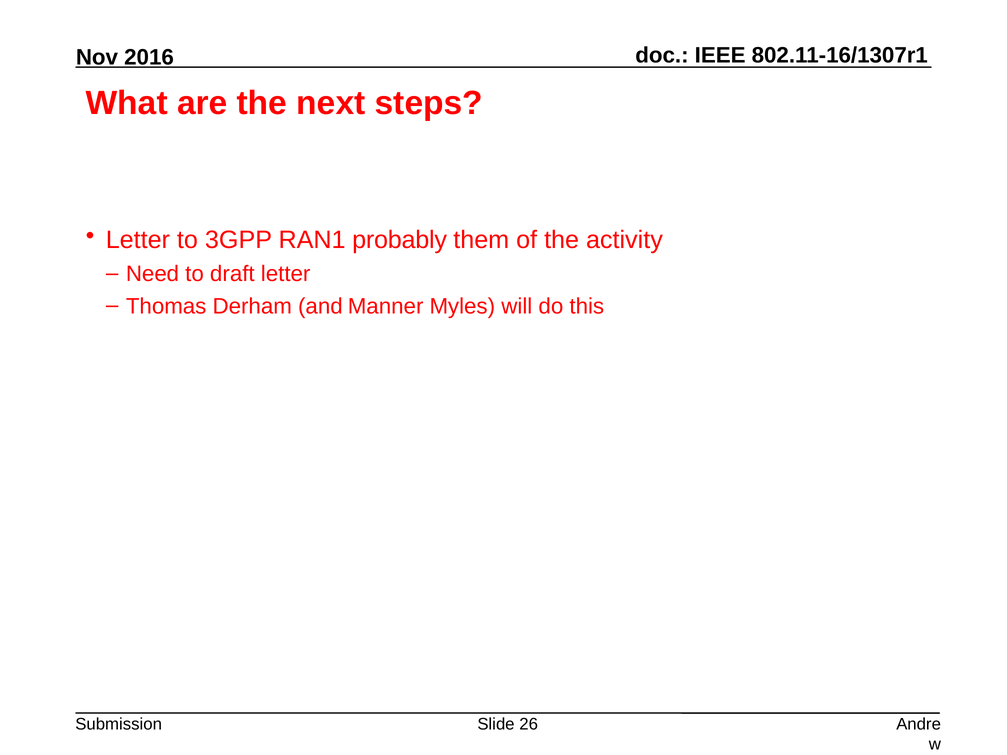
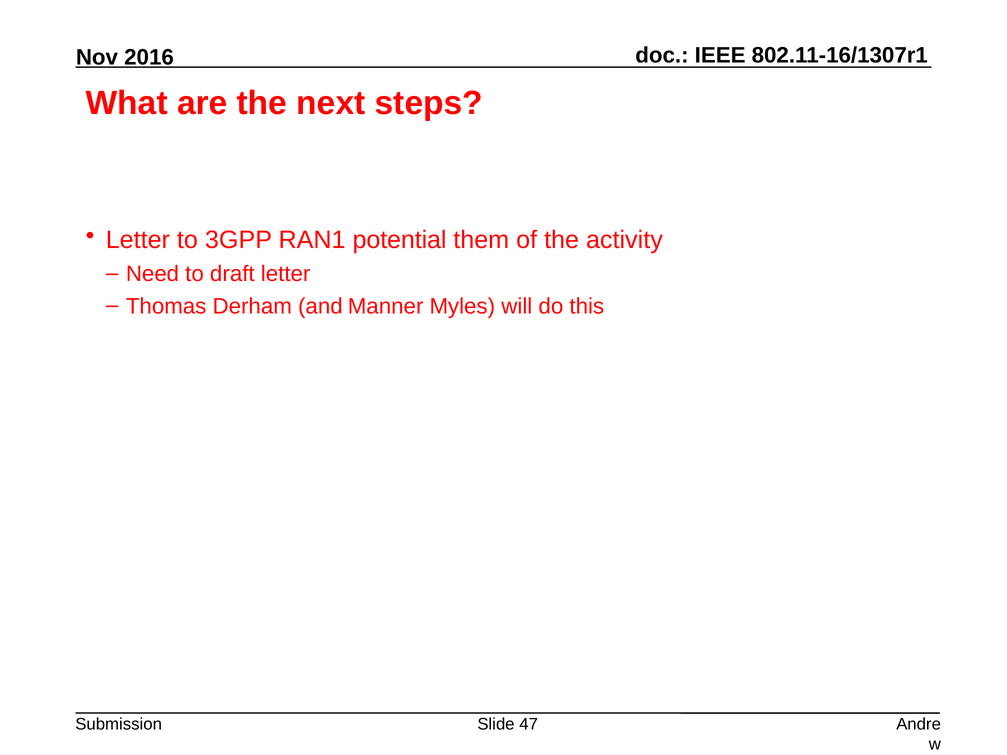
probably: probably -> potential
26: 26 -> 47
